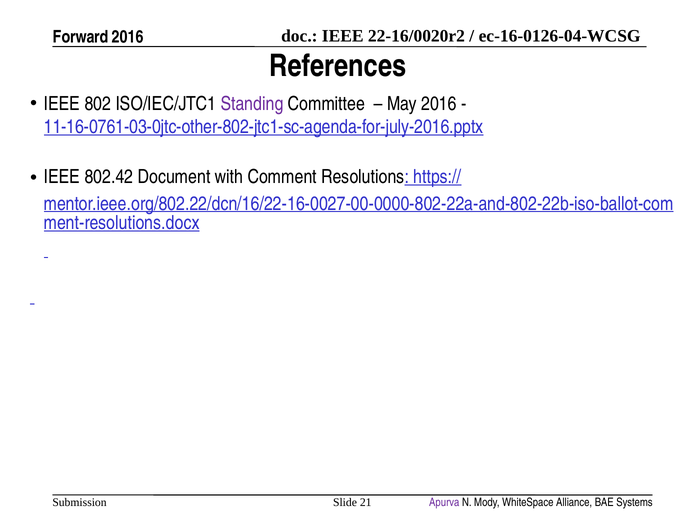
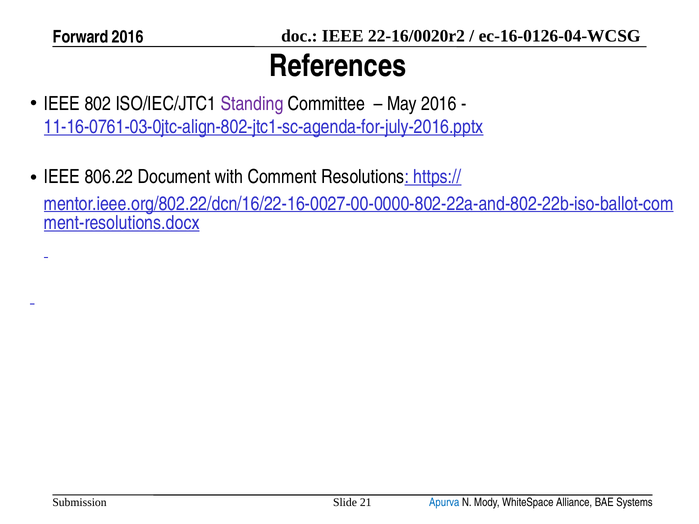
11-16-0761-03-0jtc-other-802-jtc1-sc-agenda-for-july-2016.pptx: 11-16-0761-03-0jtc-other-802-jtc1-sc-agenda-for-july-2016.pptx -> 11-16-0761-03-0jtc-align-802-jtc1-sc-agenda-for-july-2016.pptx
802.42: 802.42 -> 806.22
Apurva colour: purple -> blue
